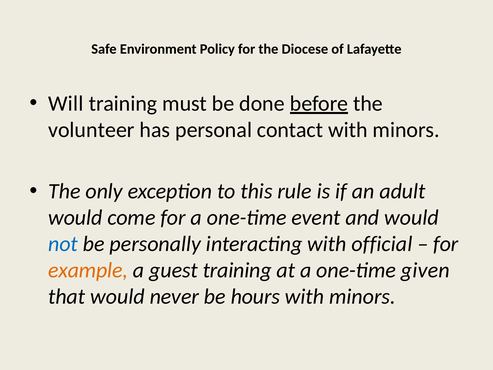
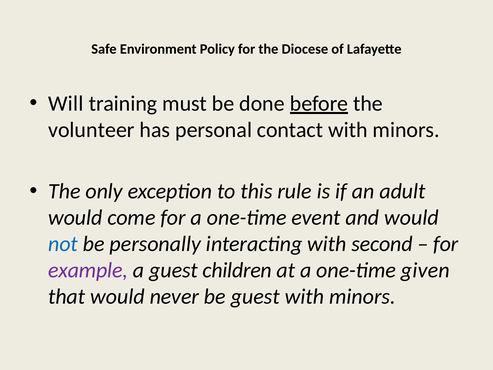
official: official -> second
example colour: orange -> purple
guest training: training -> children
be hours: hours -> guest
